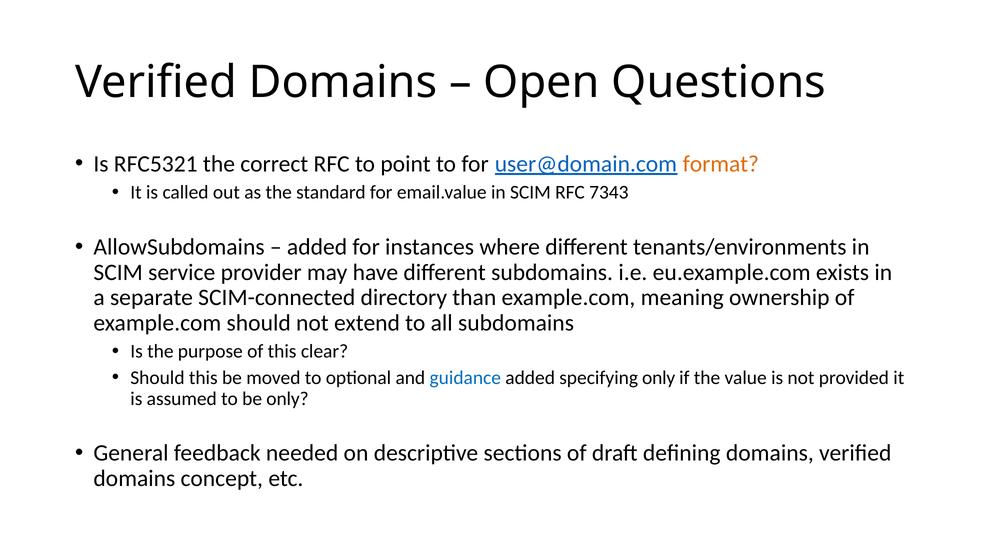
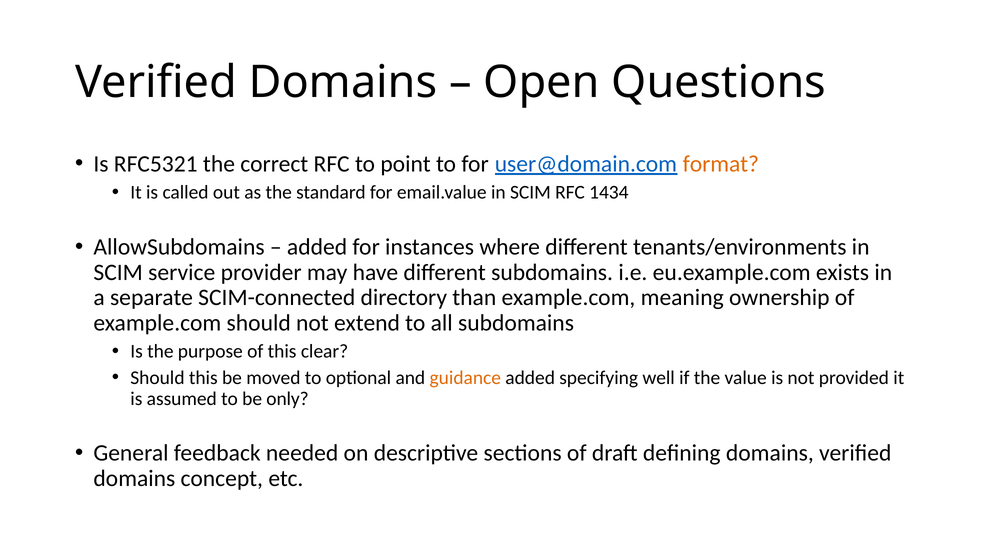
7343: 7343 -> 1434
guidance colour: blue -> orange
specifying only: only -> well
